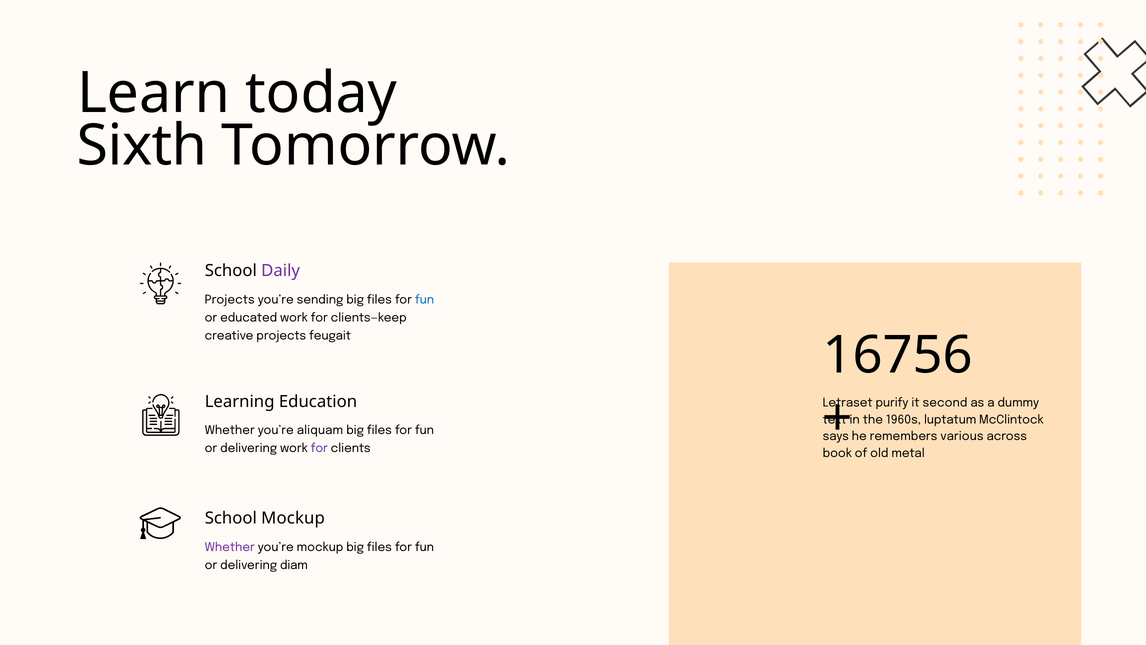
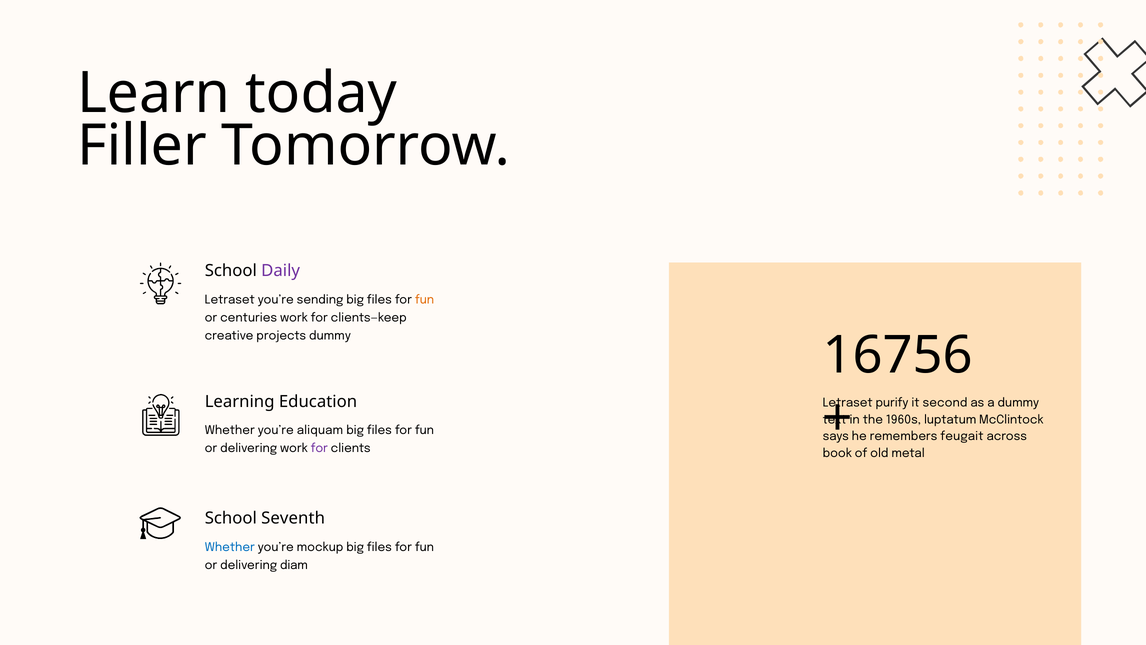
Sixth: Sixth -> Filler
Projects at (230, 300): Projects -> Letraset
fun at (425, 300) colour: blue -> orange
educated: educated -> centuries
projects feugait: feugait -> dummy
various: various -> feugait
School Mockup: Mockup -> Seventh
Whether at (230, 547) colour: purple -> blue
